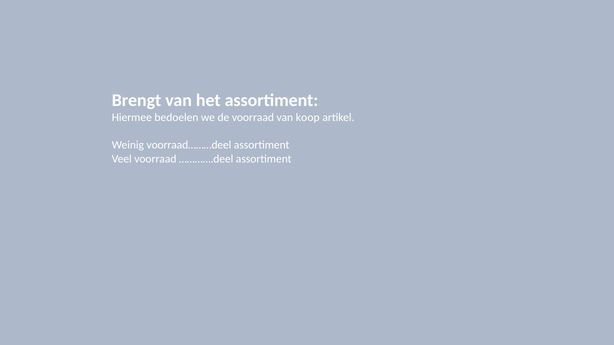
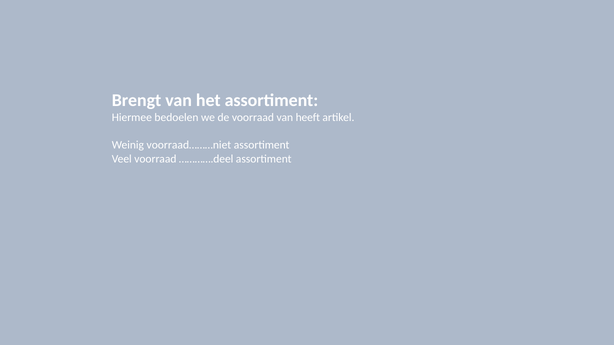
koop: koop -> heeft
voorraad………deel: voorraad………deel -> voorraad………niet
